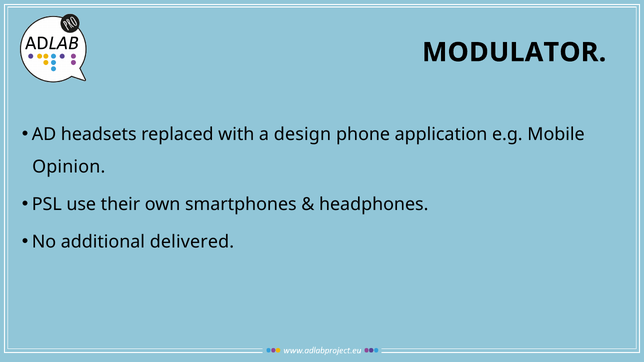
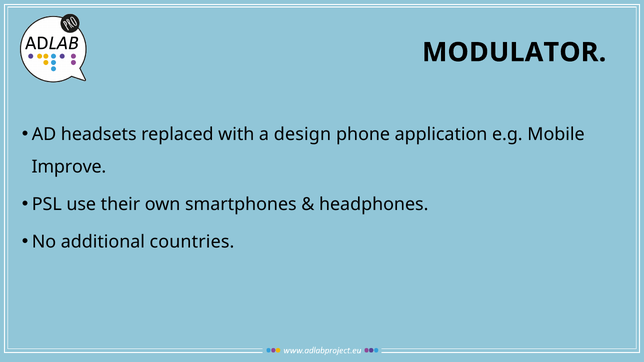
Opinion: Opinion -> Improve
delivered: delivered -> countries
